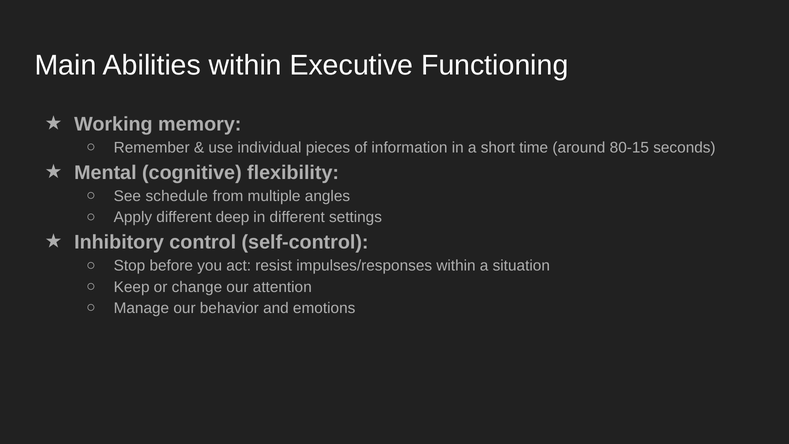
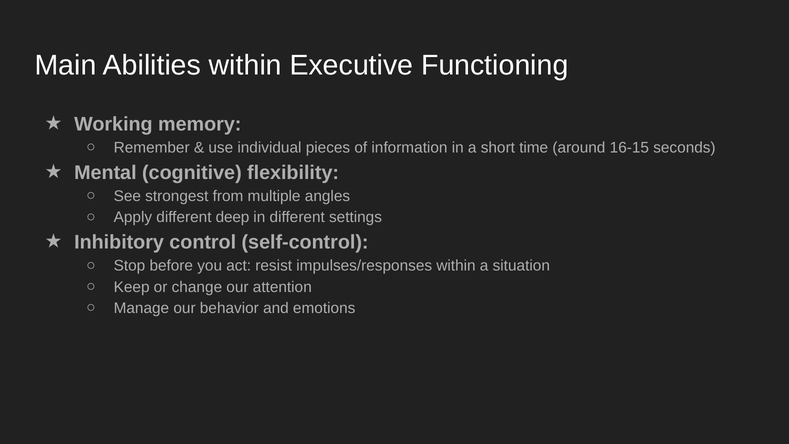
80-15: 80-15 -> 16-15
schedule: schedule -> strongest
